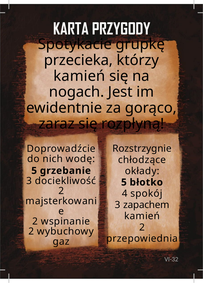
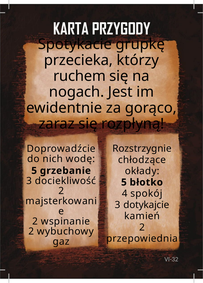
kamień at (79, 76): kamień -> ruchem
zapachem: zapachem -> dotykajcie
